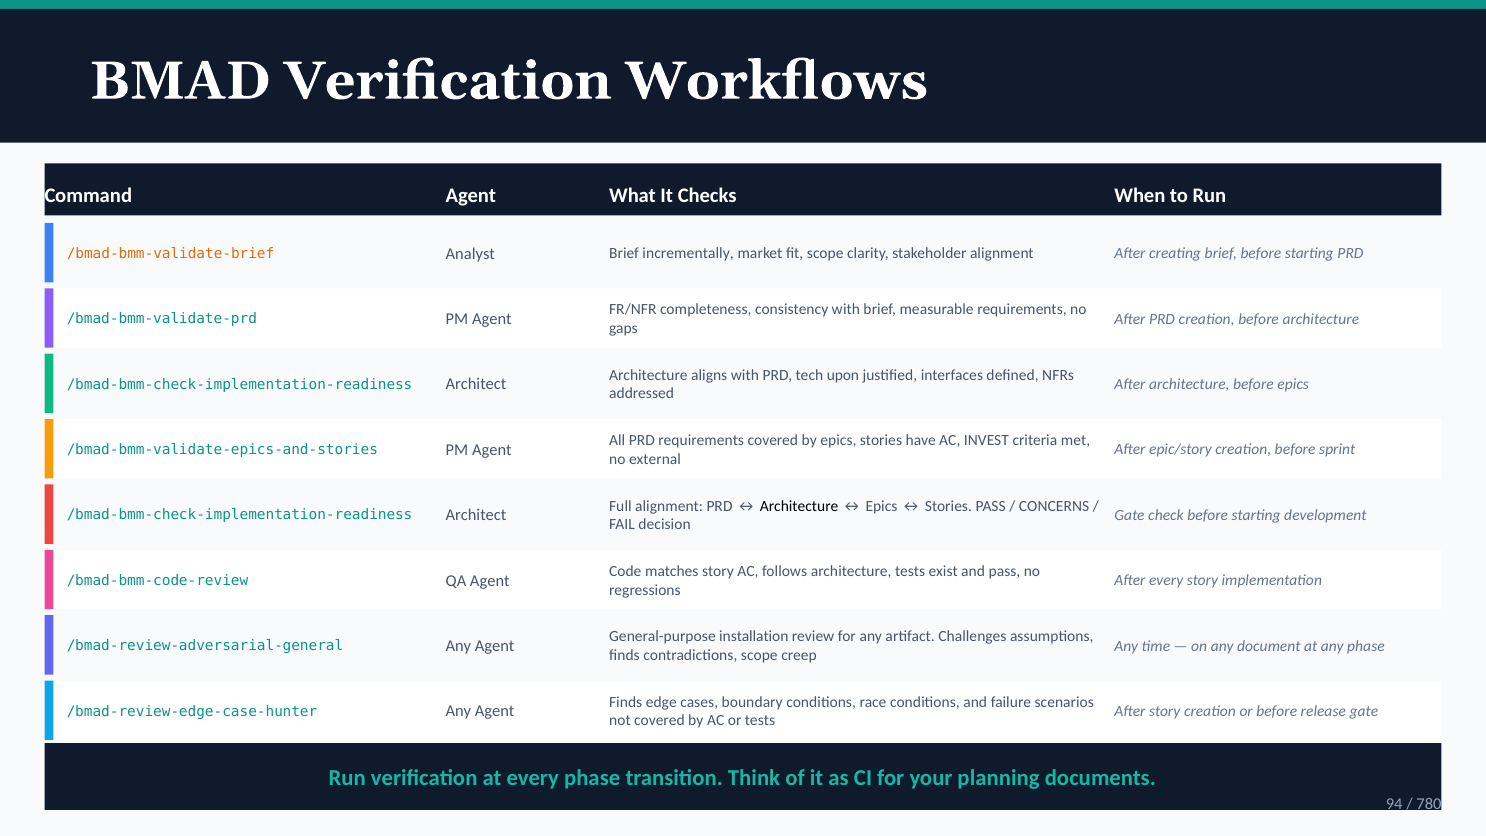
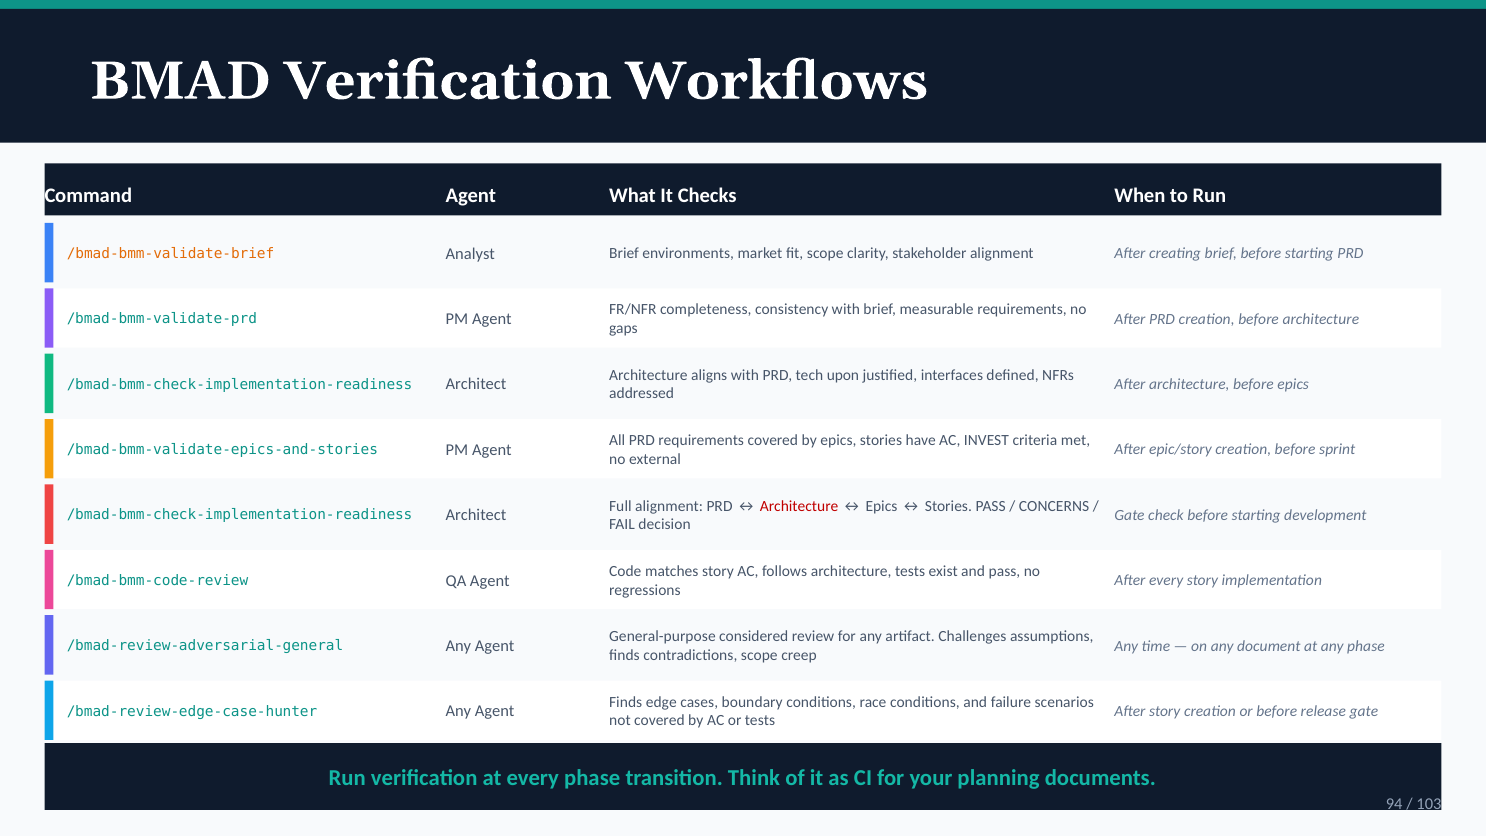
incrementally: incrementally -> environments
Architecture at (799, 506) colour: black -> red
installation: installation -> considered
780: 780 -> 103
